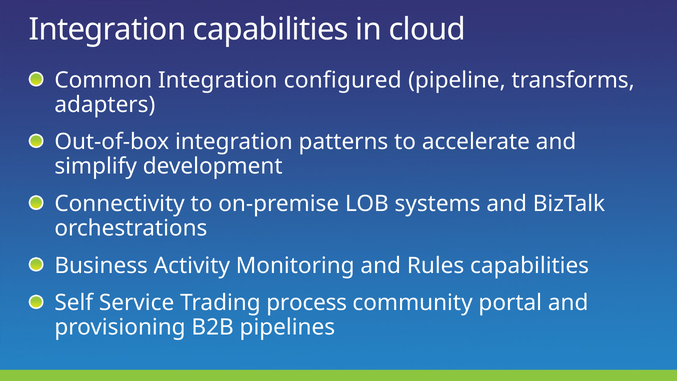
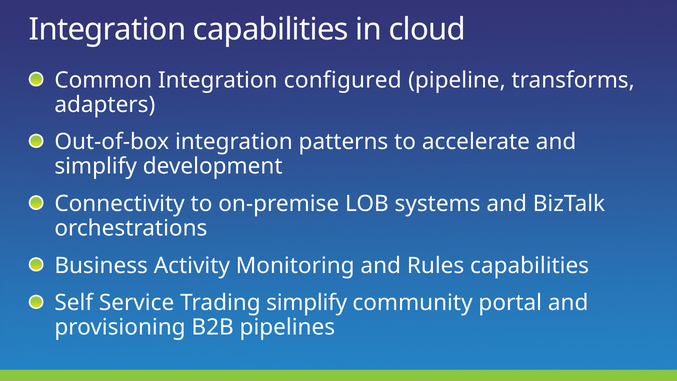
Trading process: process -> simplify
